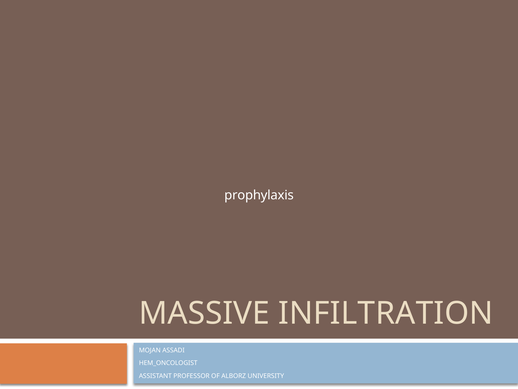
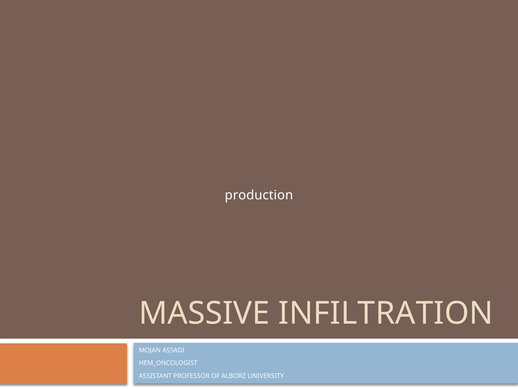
prophylaxis: prophylaxis -> production
